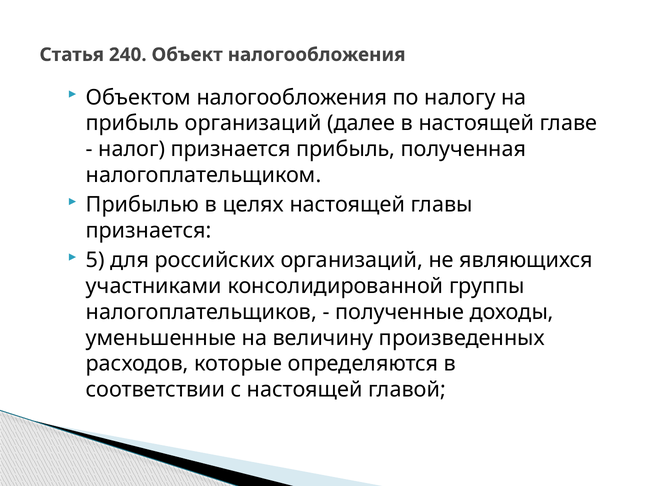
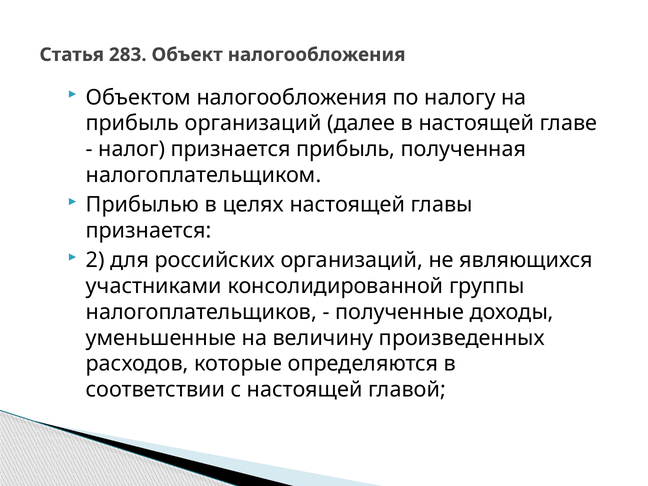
240: 240 -> 283
5: 5 -> 2
